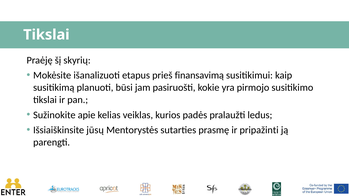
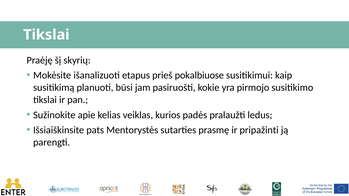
finansavimą: finansavimą -> pokalbiuose
jūsų: jūsų -> pats
